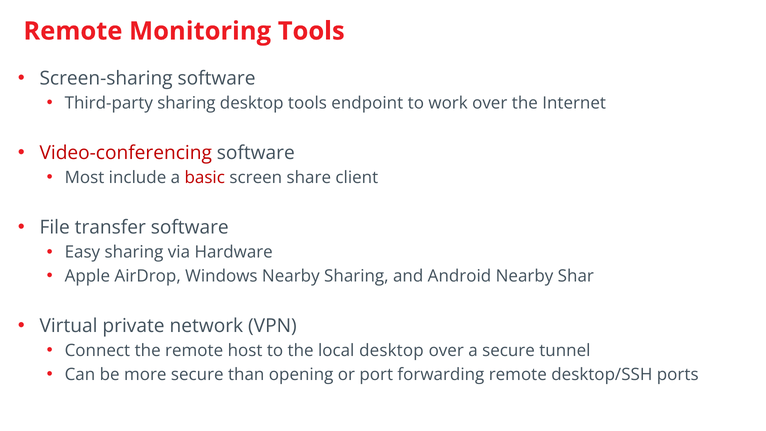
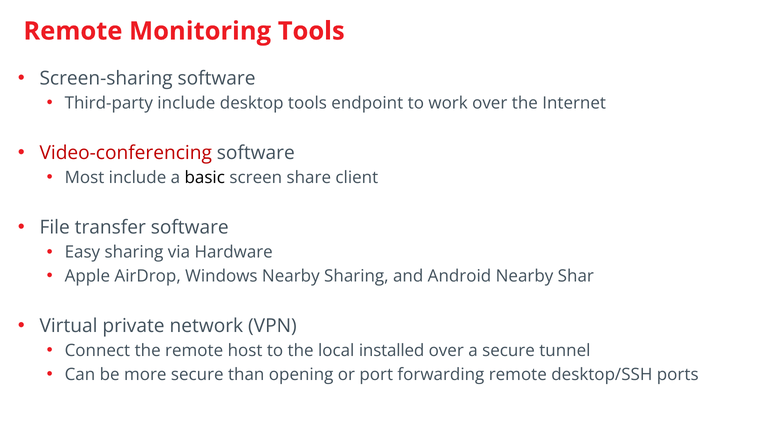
Third-party sharing: sharing -> include
basic colour: red -> black
local desktop: desktop -> installed
